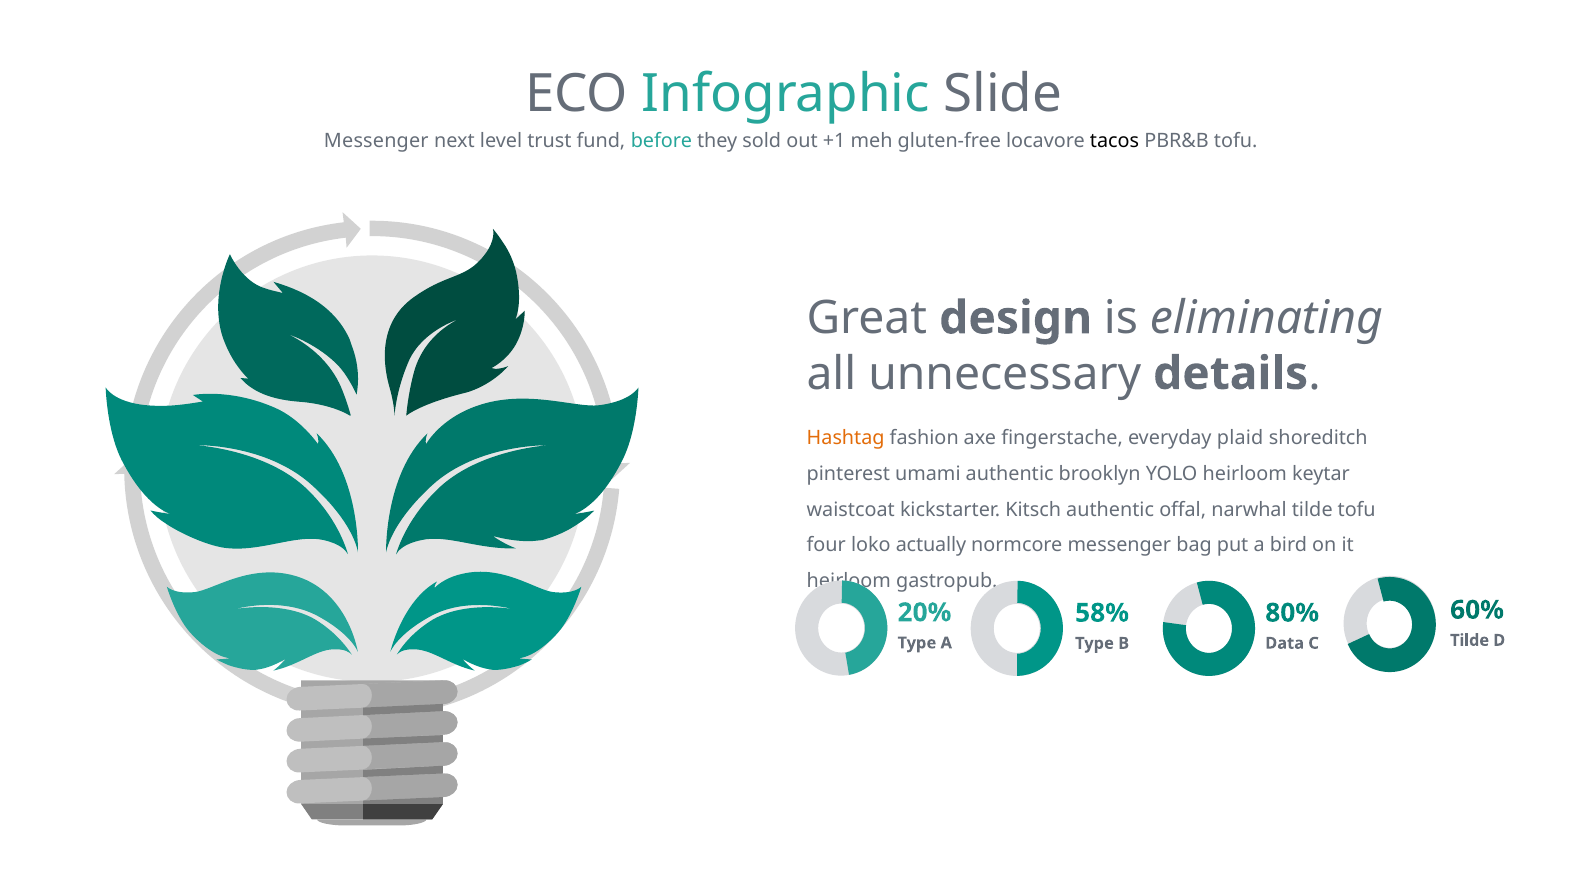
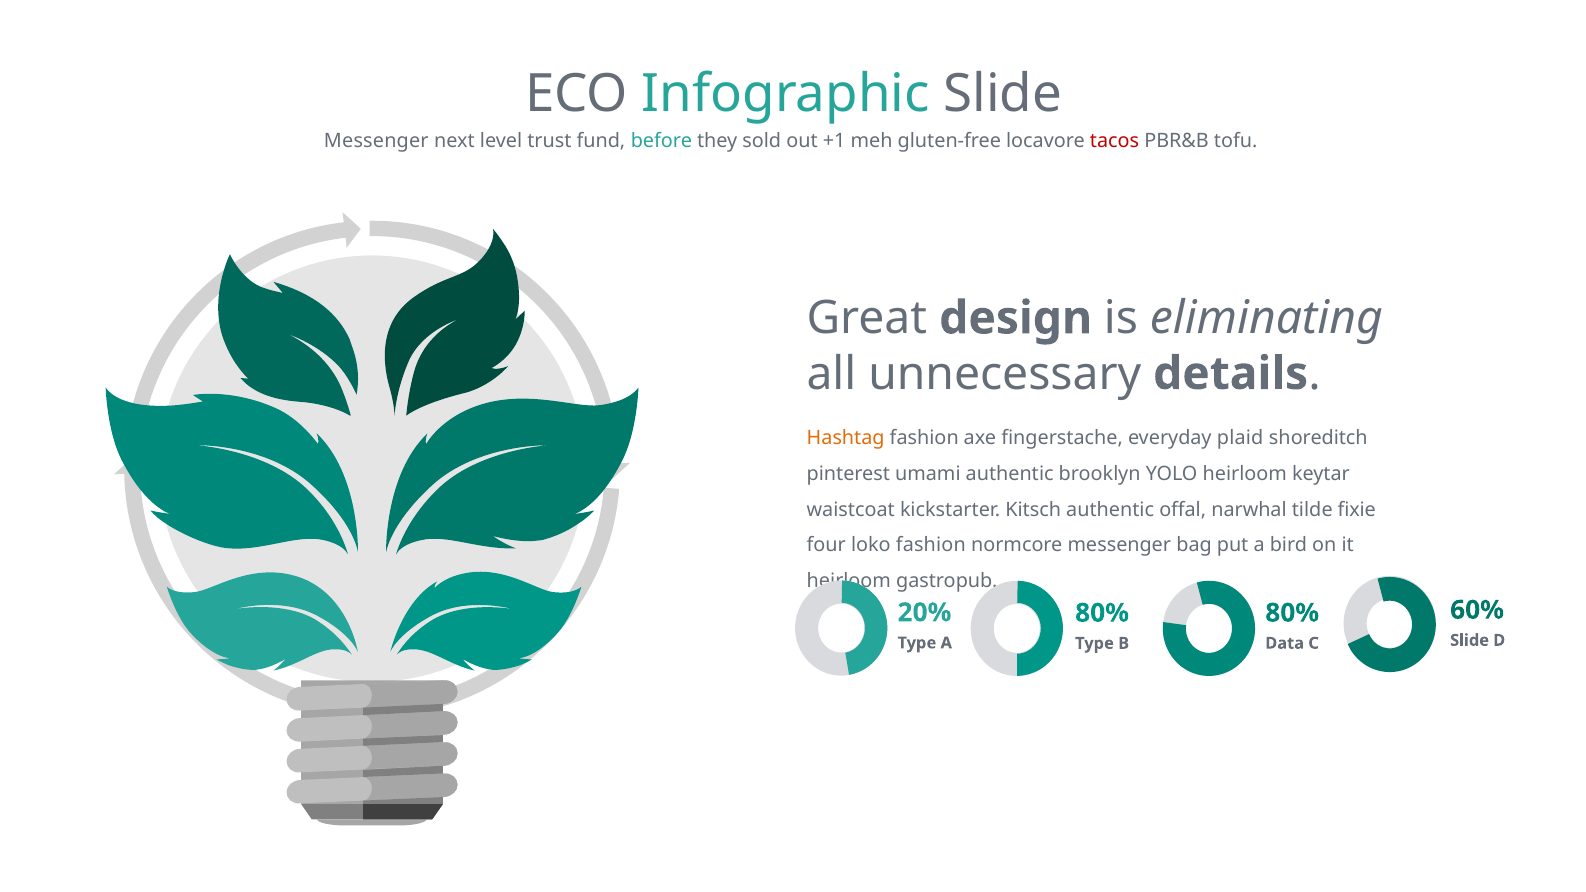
tacos colour: black -> red
tilde tofu: tofu -> fixie
loko actually: actually -> fashion
58% at (1102, 613): 58% -> 80%
Tilde at (1470, 640): Tilde -> Slide
